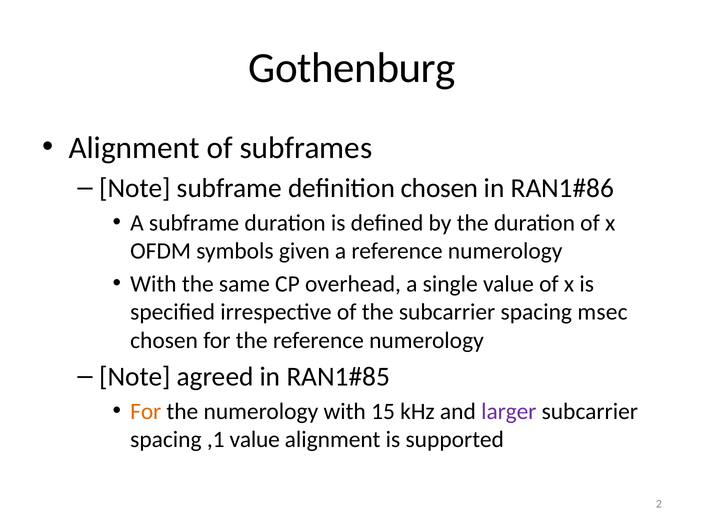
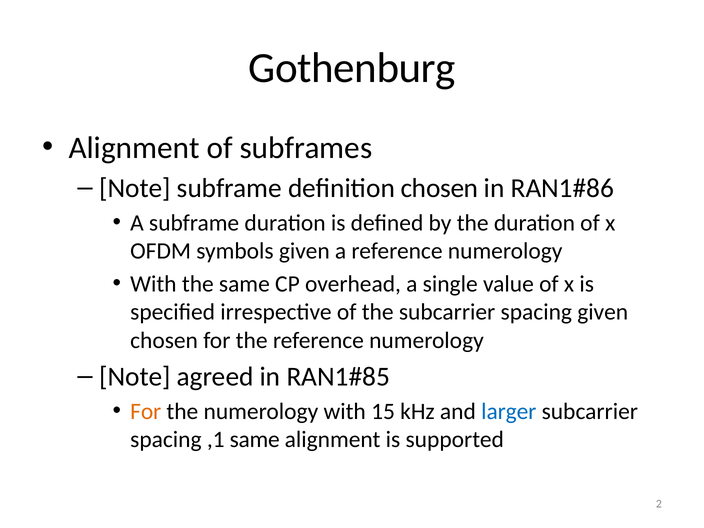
spacing msec: msec -> given
larger colour: purple -> blue
,1 value: value -> same
